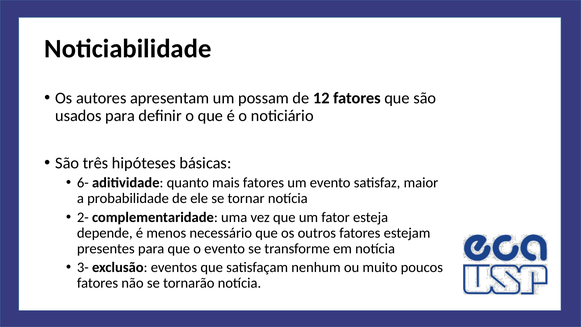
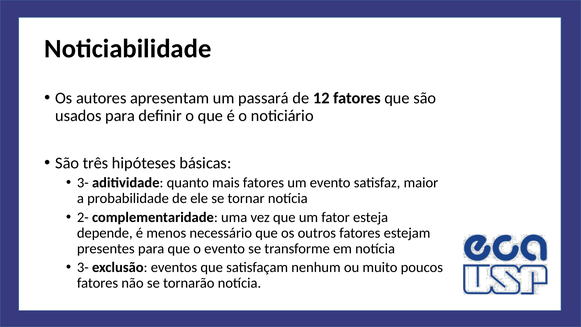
possam: possam -> passará
6- at (83, 183): 6- -> 3-
